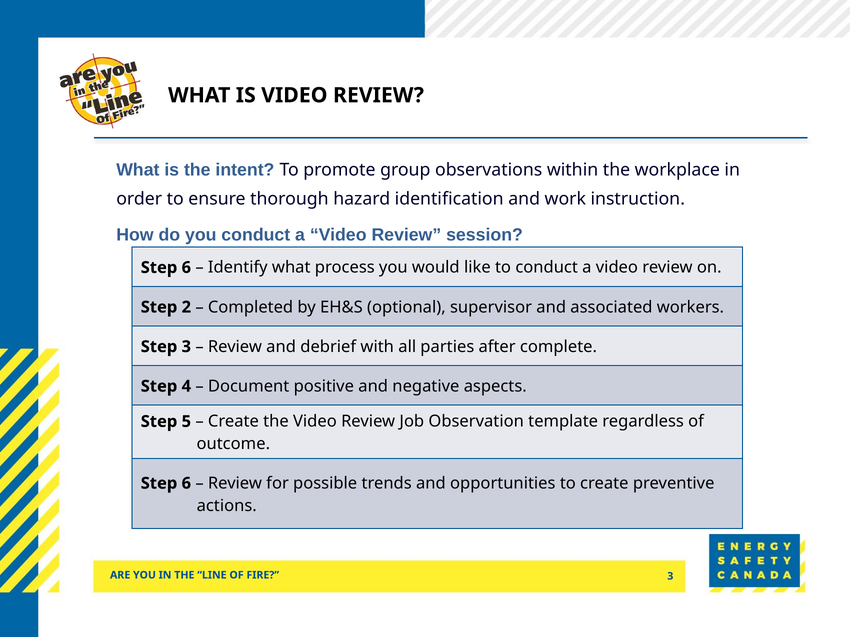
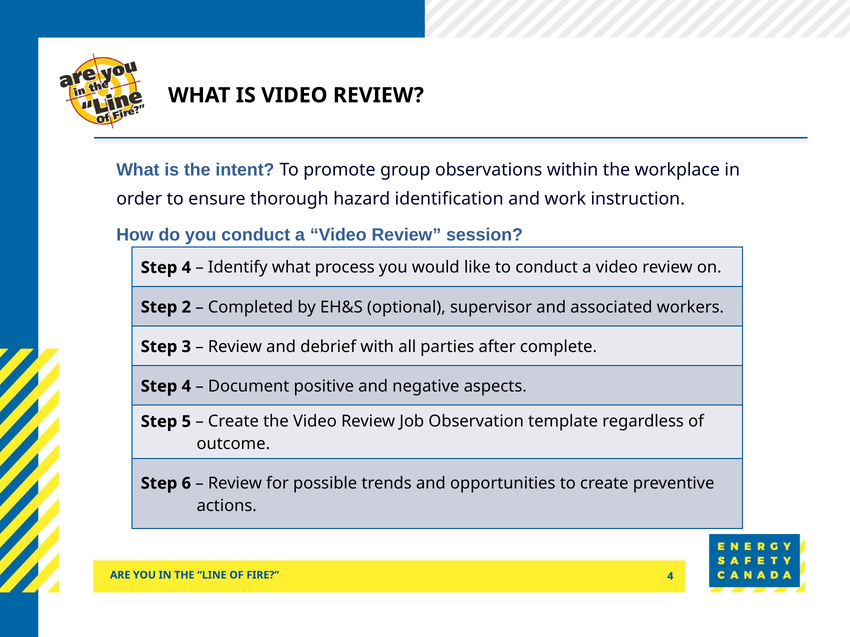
6 at (186, 268): 6 -> 4
FIRE 3: 3 -> 4
